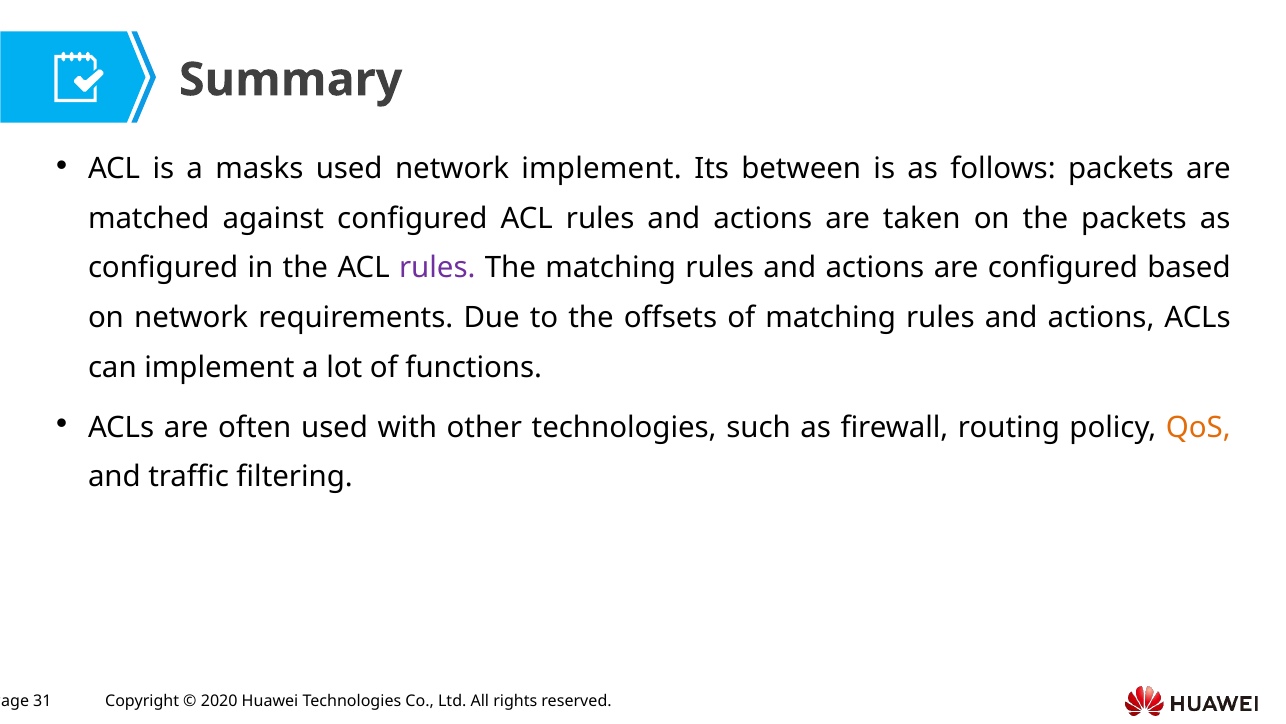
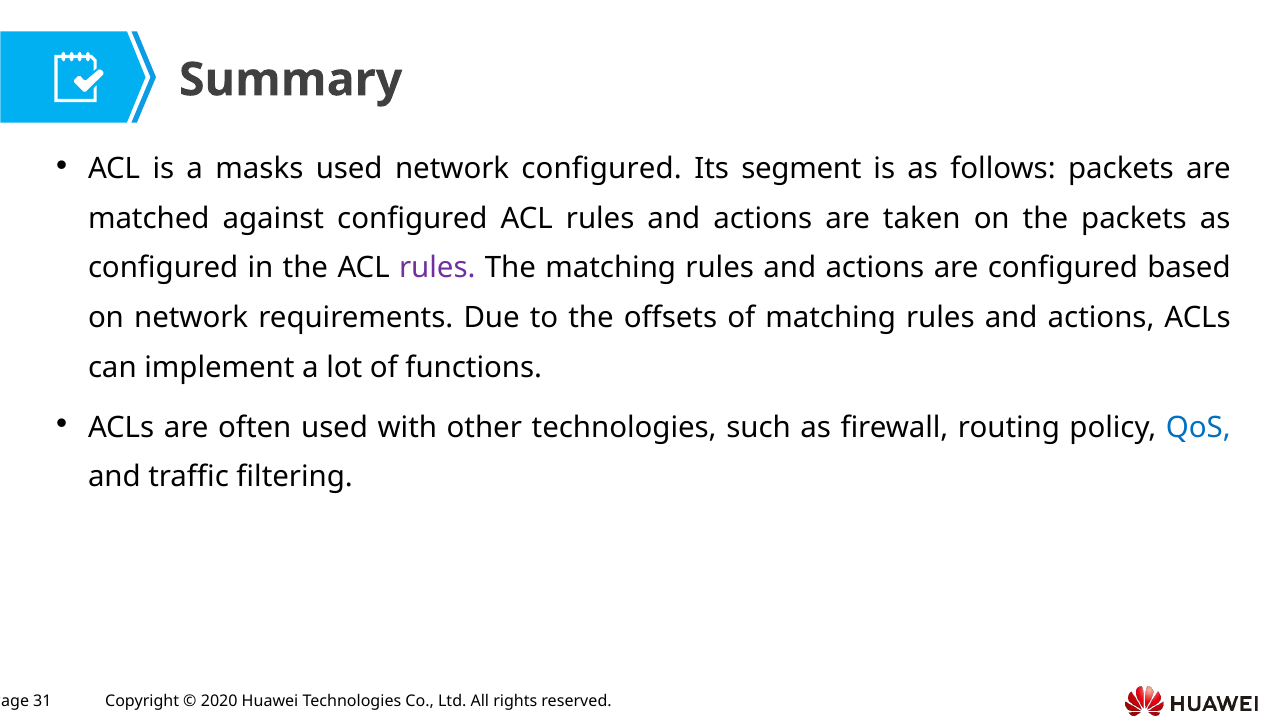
network implement: implement -> configured
between: between -> segment
QoS colour: orange -> blue
